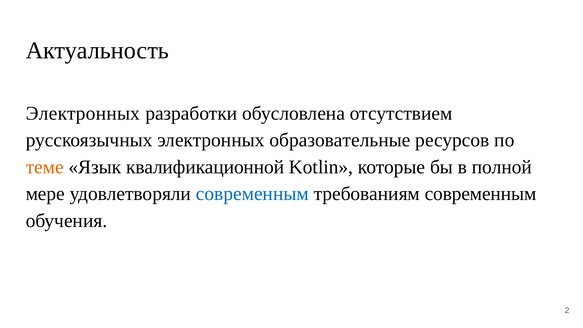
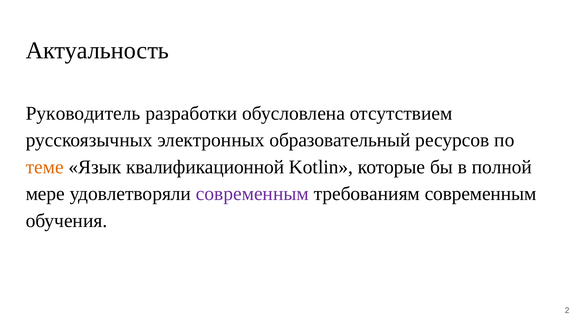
Электронных at (83, 113): Электронных -> Руководитель
образовательные: образовательные -> образовательный
современным at (252, 194) colour: blue -> purple
